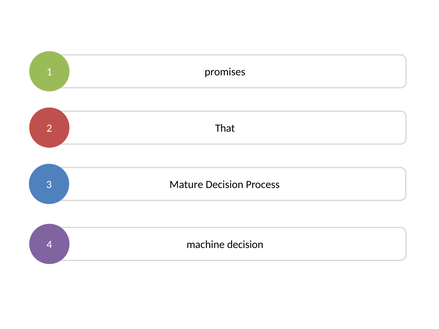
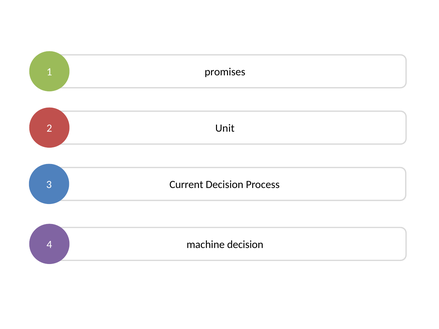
That: That -> Unit
Mature: Mature -> Current
